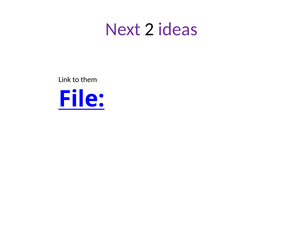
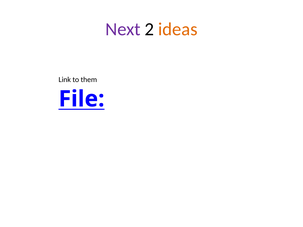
ideas colour: purple -> orange
